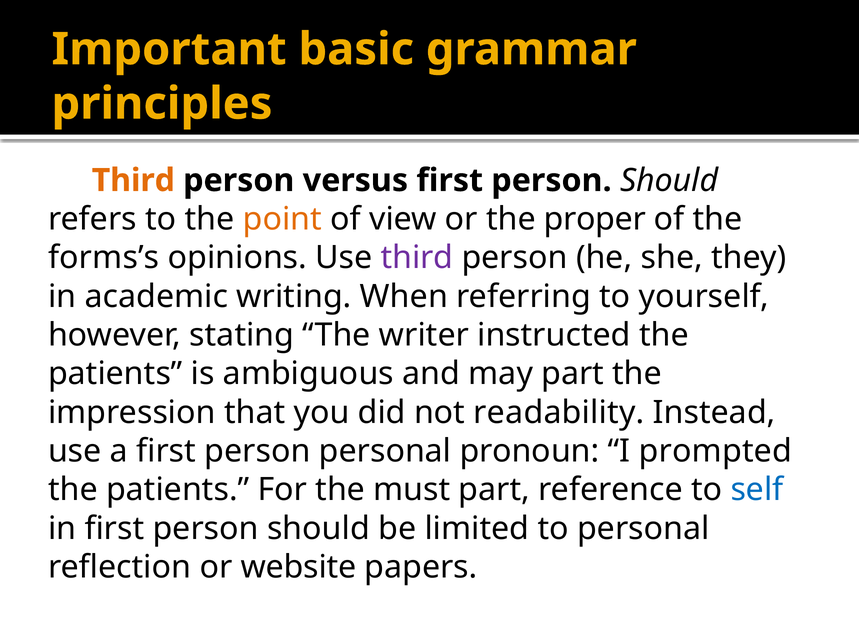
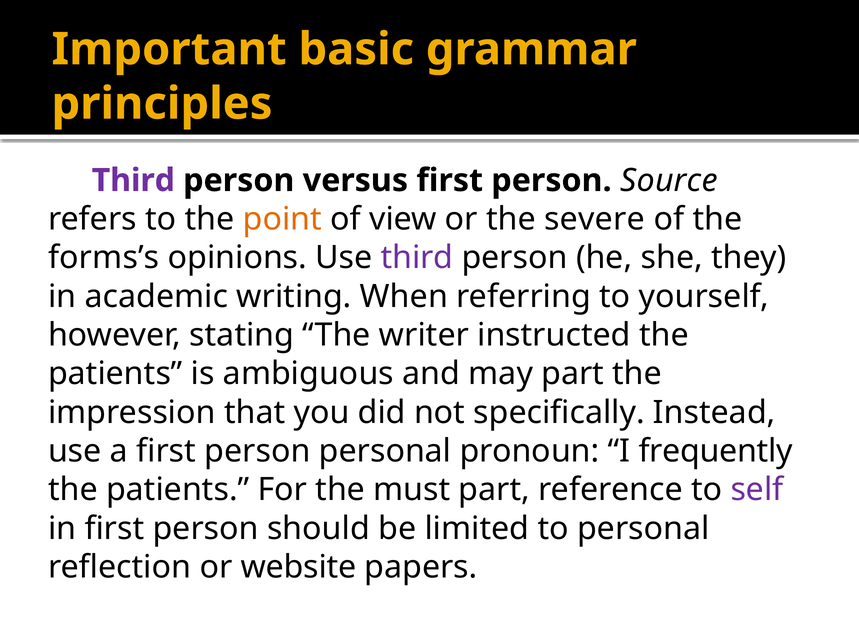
Third at (133, 181) colour: orange -> purple
versus first person Should: Should -> Source
proper: proper -> severe
readability: readability -> specifically
prompted: prompted -> frequently
self colour: blue -> purple
